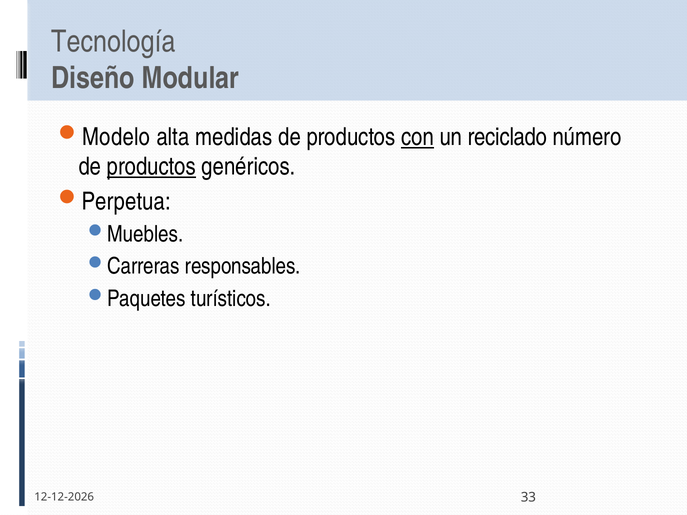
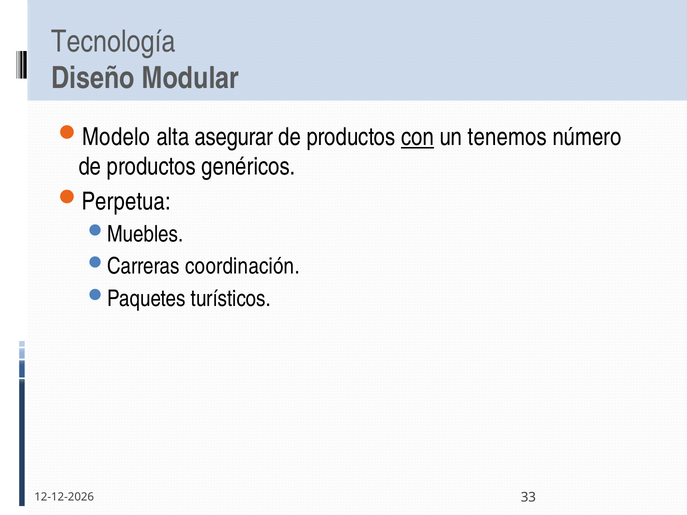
medidas: medidas -> asegurar
reciclado: reciclado -> tenemos
productos at (151, 167) underline: present -> none
responsables: responsables -> coordinación
